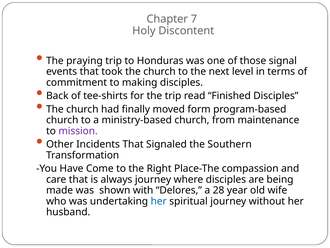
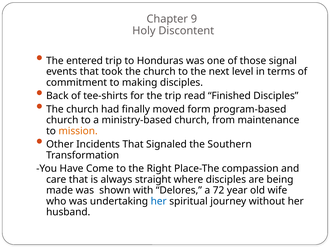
7: 7 -> 9
praying: praying -> entered
mission colour: purple -> orange
always journey: journey -> straight
28: 28 -> 72
